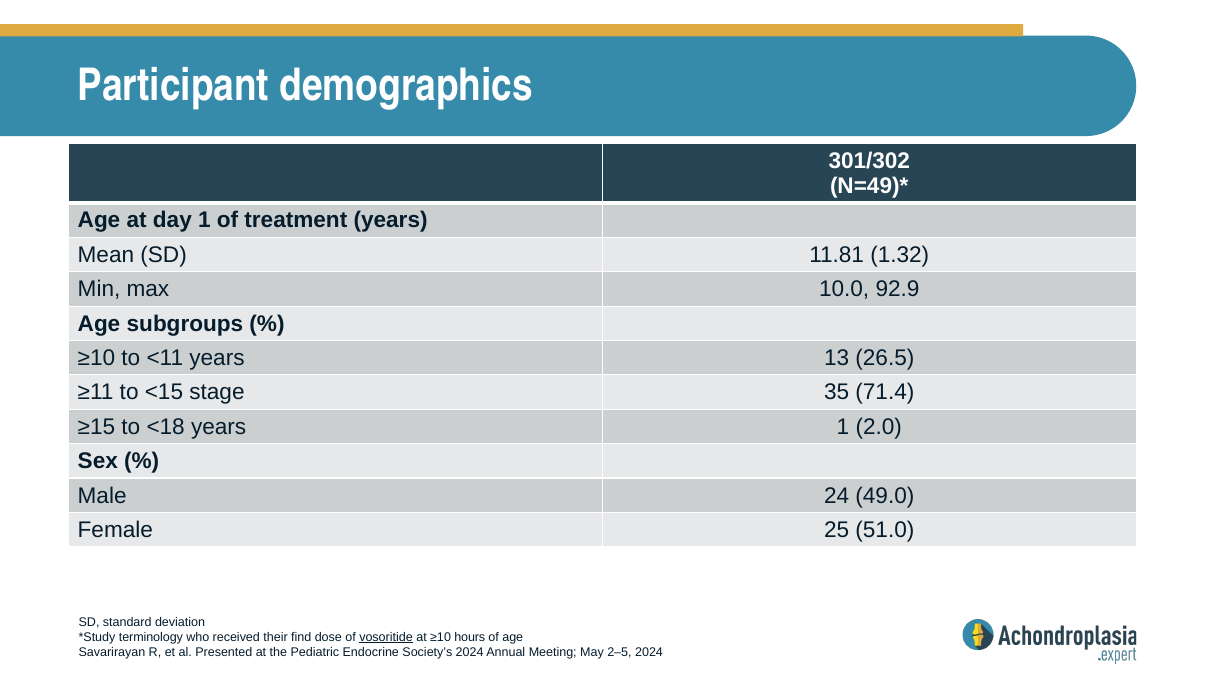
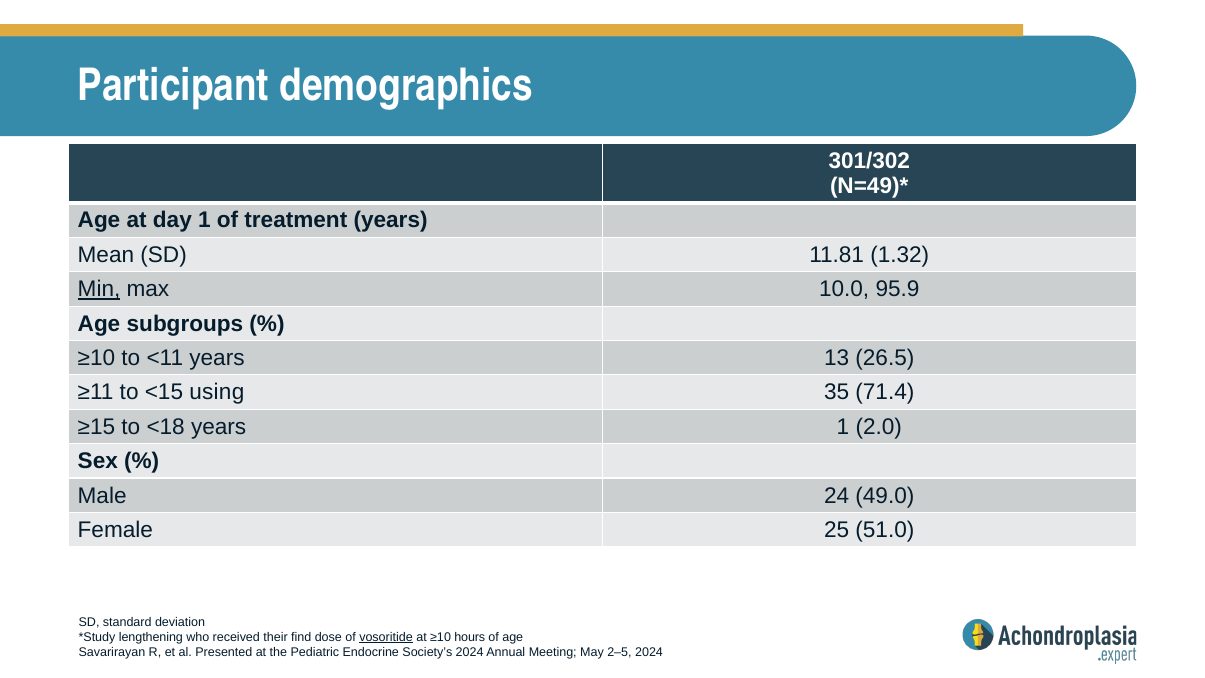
Min underline: none -> present
92.9: 92.9 -> 95.9
stage: stage -> using
terminology: terminology -> lengthening
